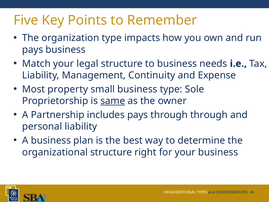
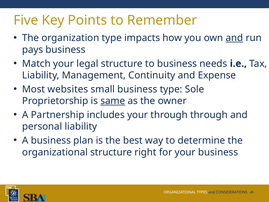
and at (234, 38) underline: none -> present
property: property -> websites
includes pays: pays -> your
